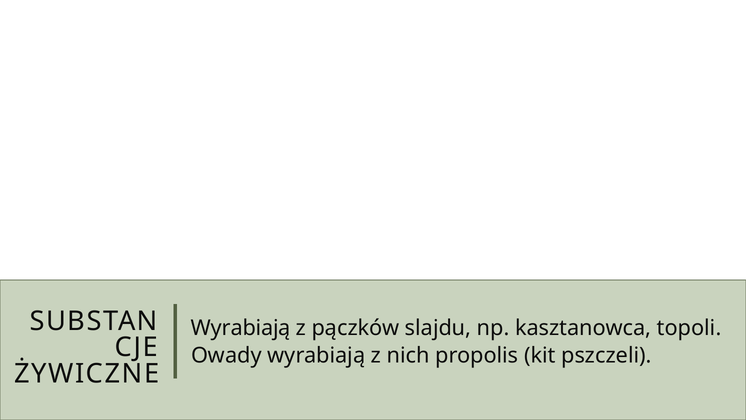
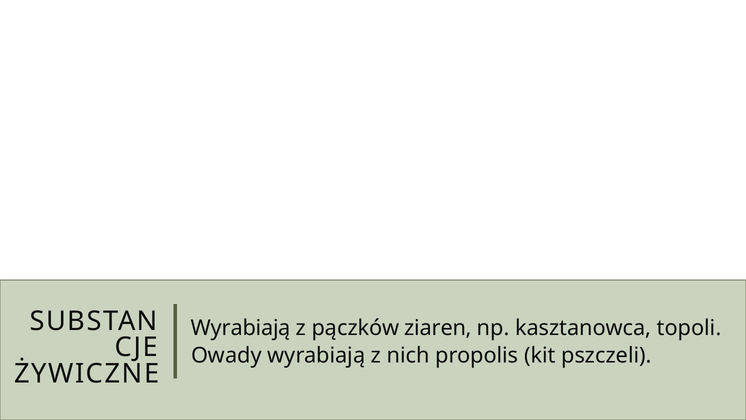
slajdu: slajdu -> ziaren
